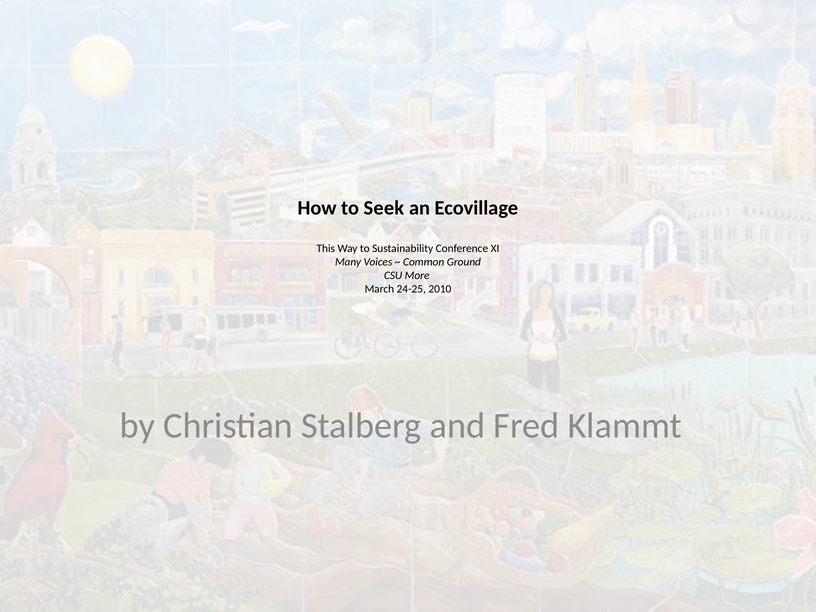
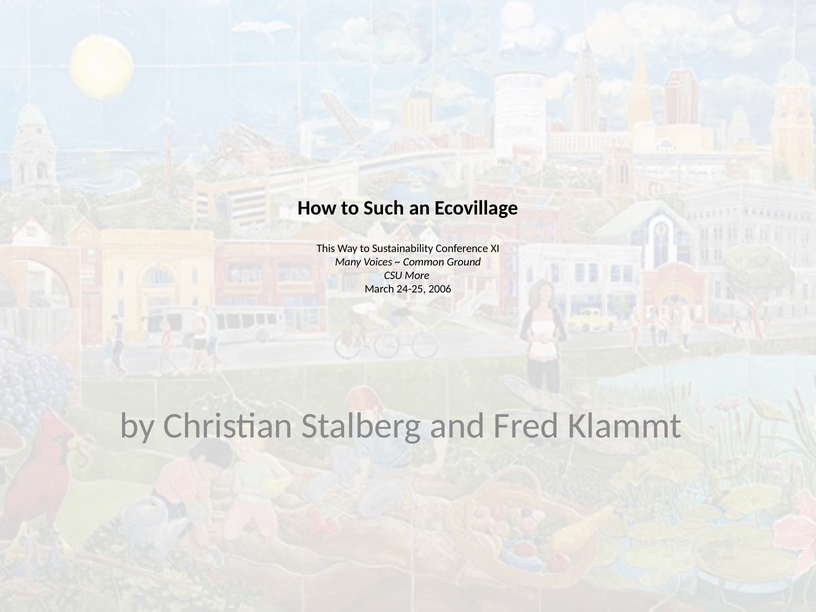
Seek: Seek -> Such
2010: 2010 -> 2006
